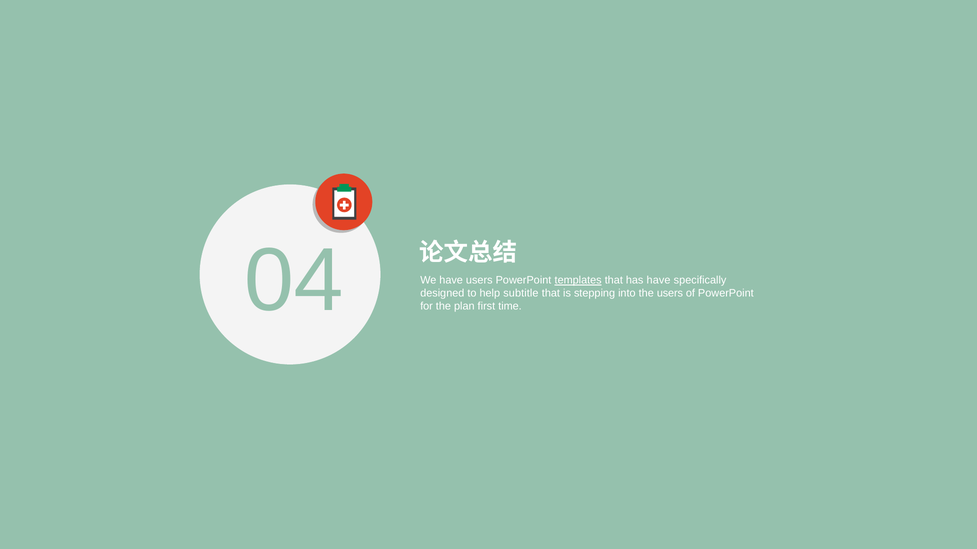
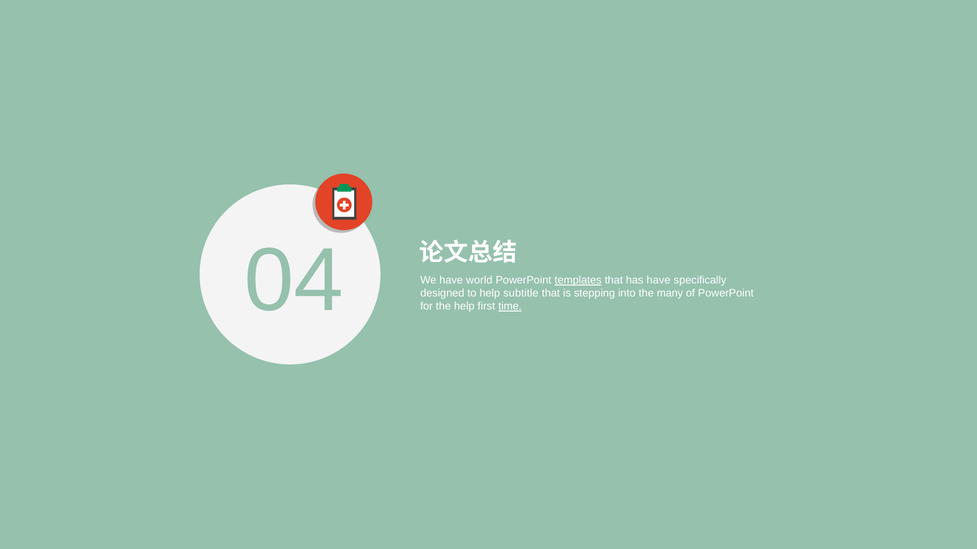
have users: users -> world
the users: users -> many
the plan: plan -> help
time underline: none -> present
